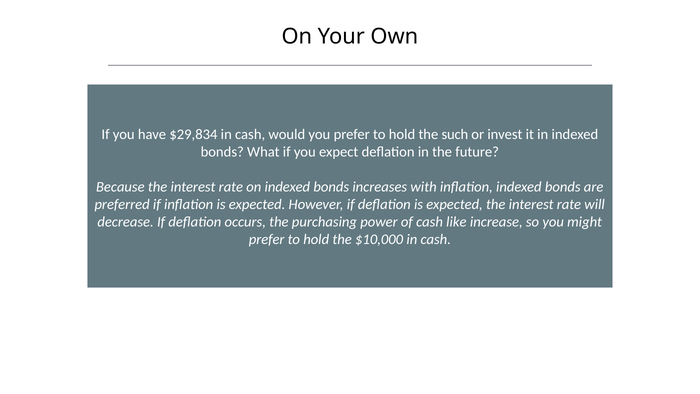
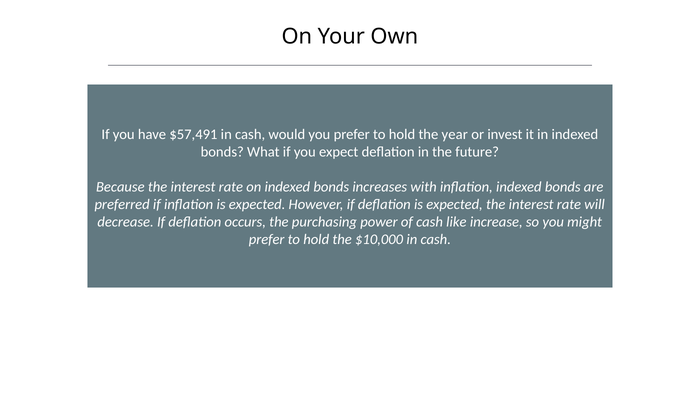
$29,834: $29,834 -> $57,491
such: such -> year
